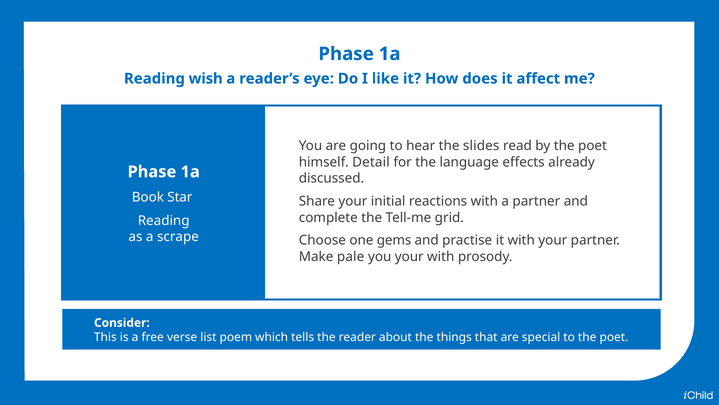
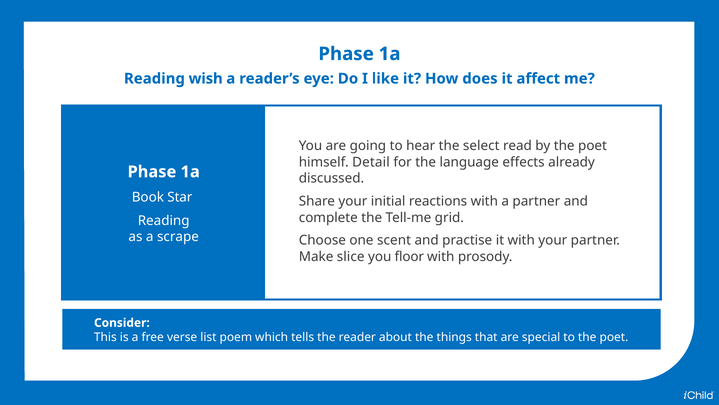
slides: slides -> select
gems: gems -> scent
pale: pale -> slice
you your: your -> floor
